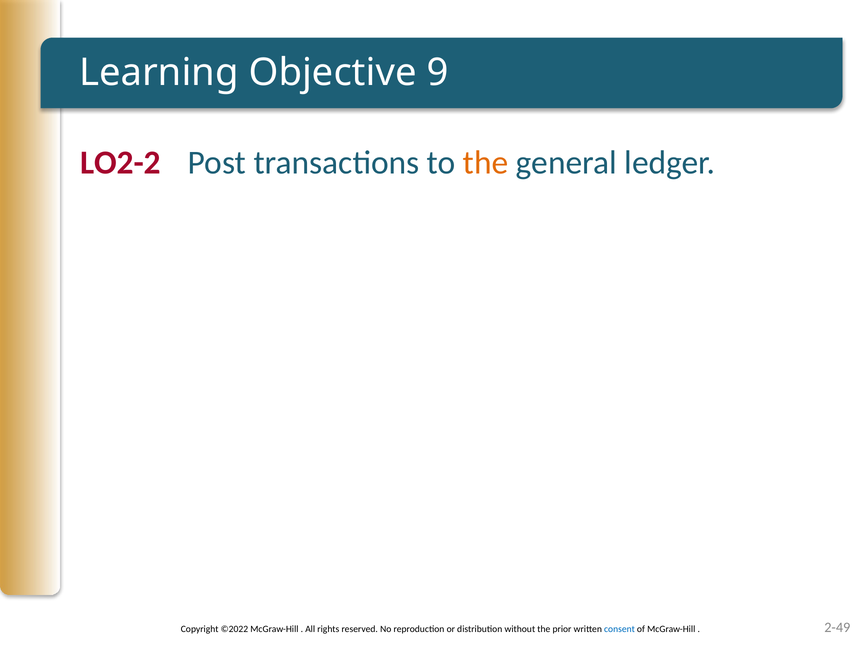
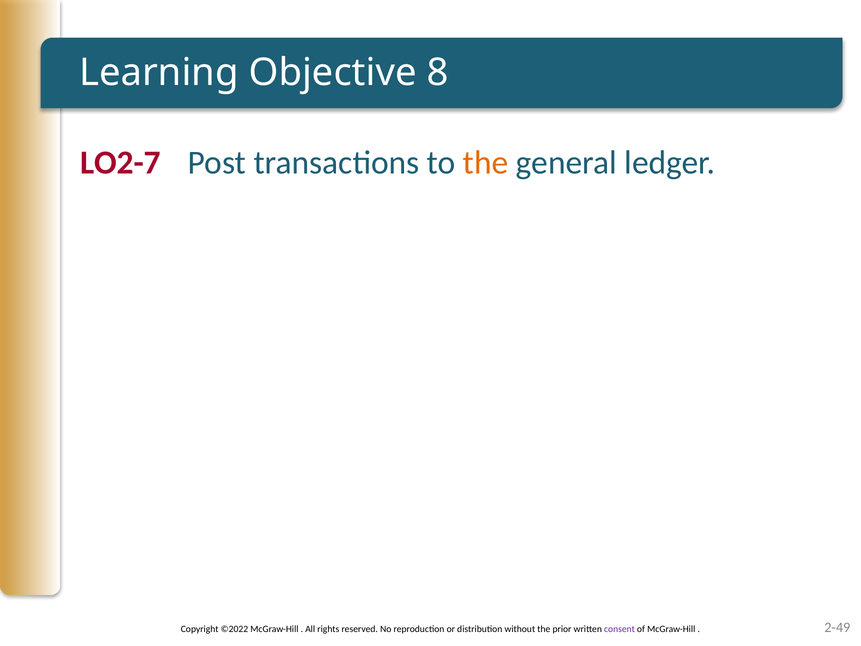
9: 9 -> 8
LO2-2: LO2-2 -> LO2-7
consent colour: blue -> purple
